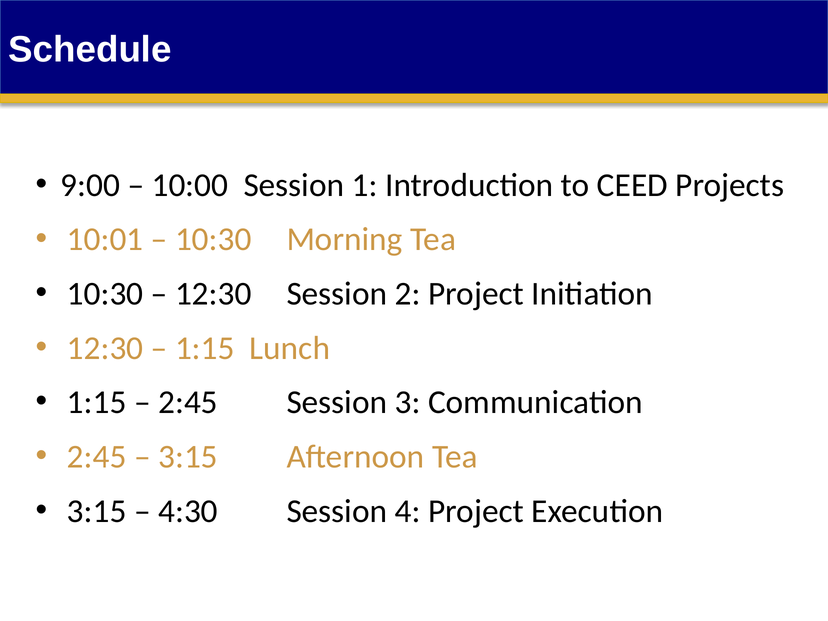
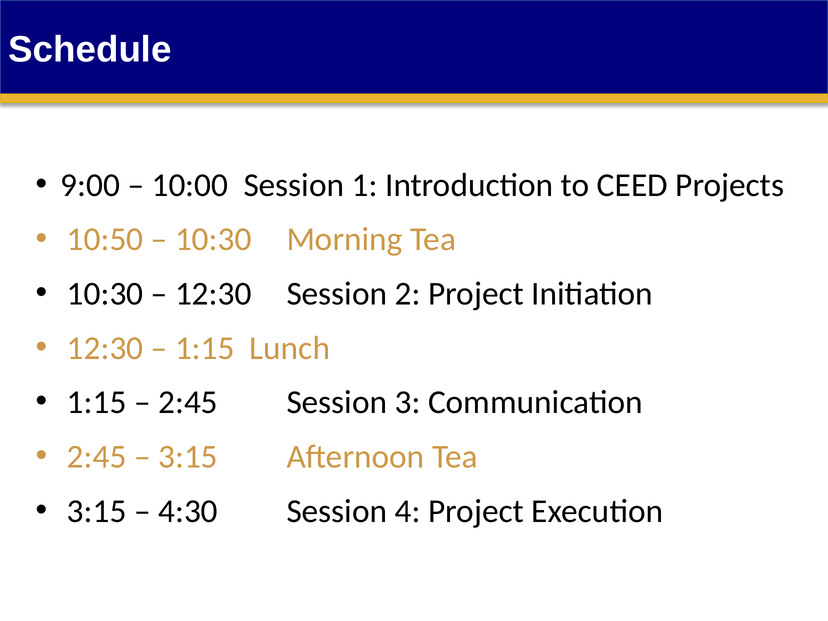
10:01: 10:01 -> 10:50
